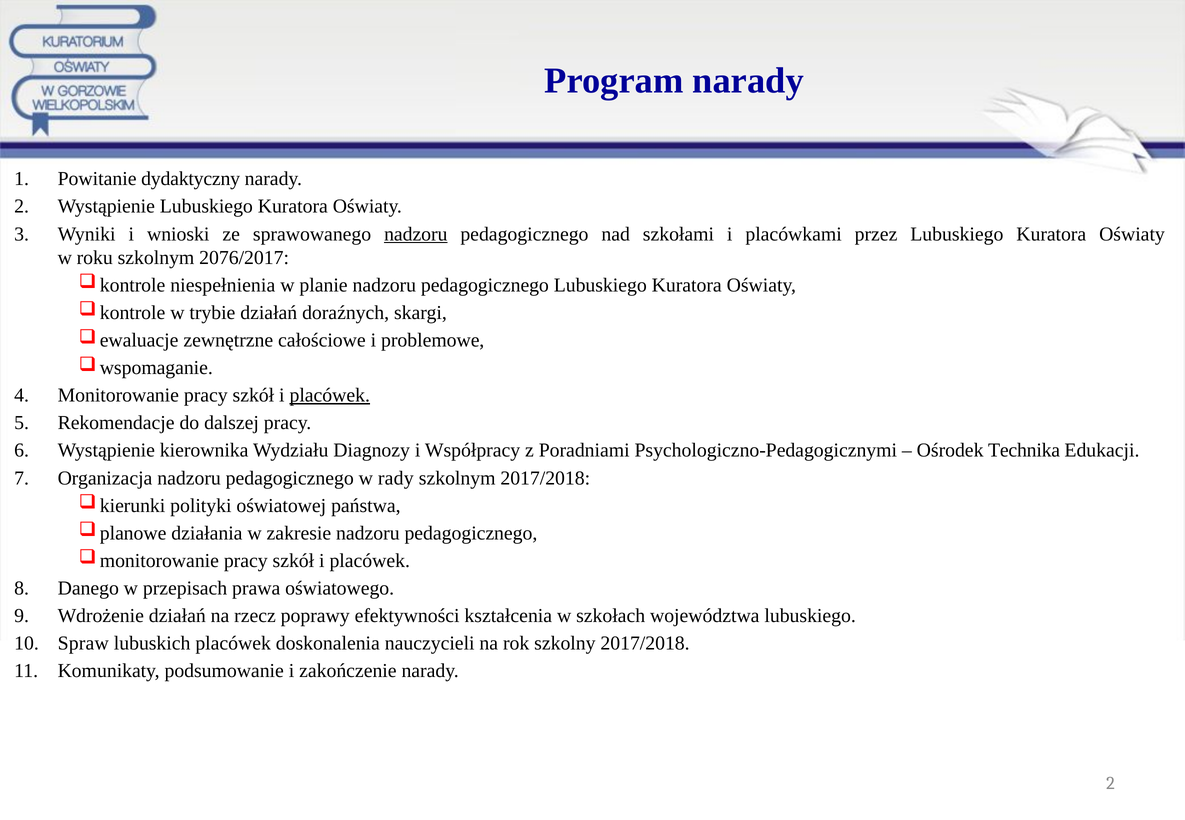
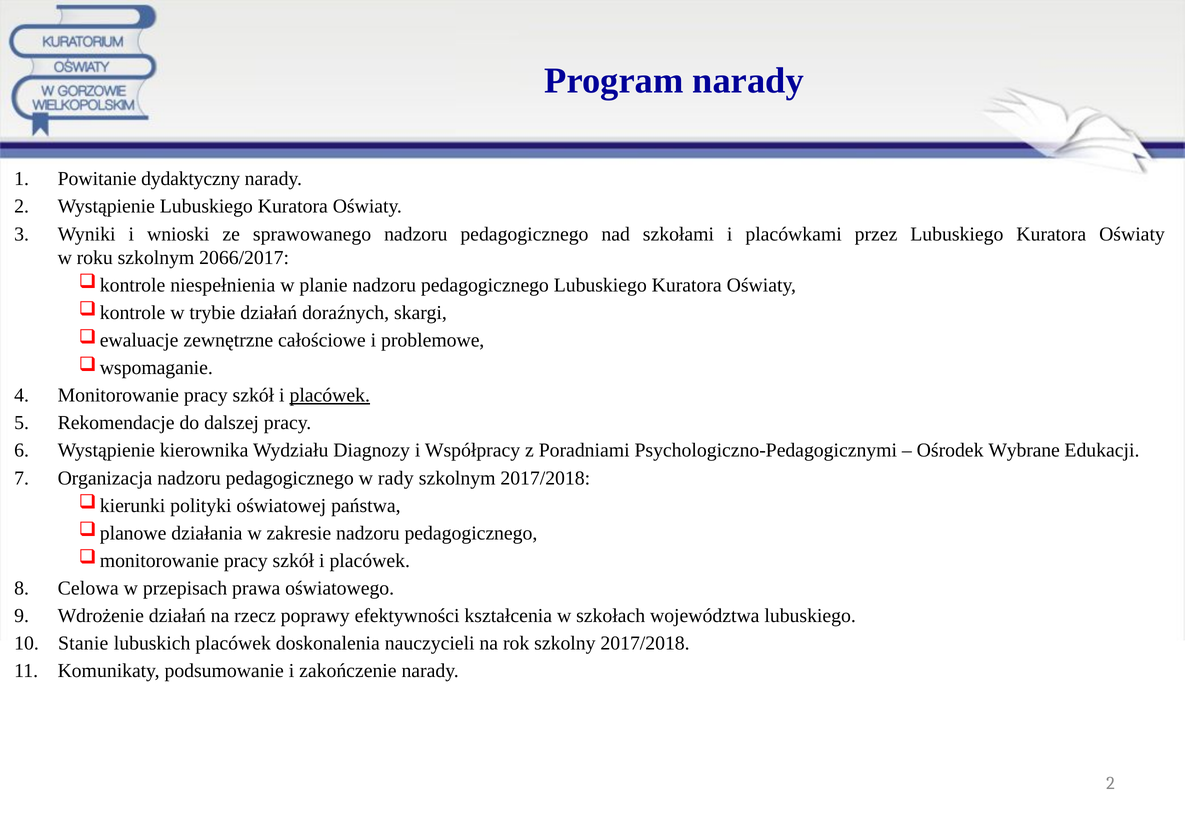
nadzoru at (416, 234) underline: present -> none
2076/2017: 2076/2017 -> 2066/2017
Technika: Technika -> Wybrane
Danego: Danego -> Celowa
Spraw: Spraw -> Stanie
